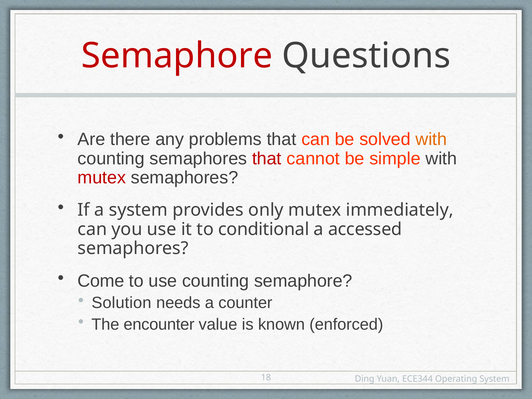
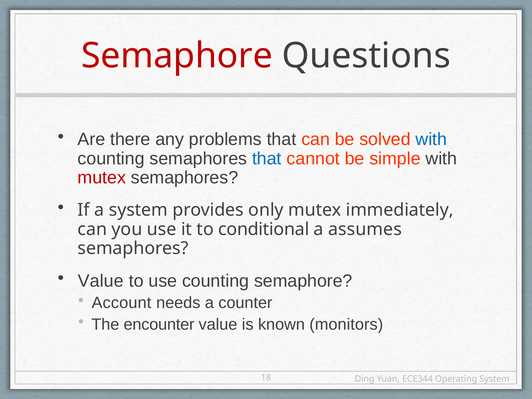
with at (431, 139) colour: orange -> blue
that at (267, 159) colour: red -> blue
accessed: accessed -> assumes
Come at (101, 281): Come -> Value
Solution: Solution -> Account
enforced: enforced -> monitors
